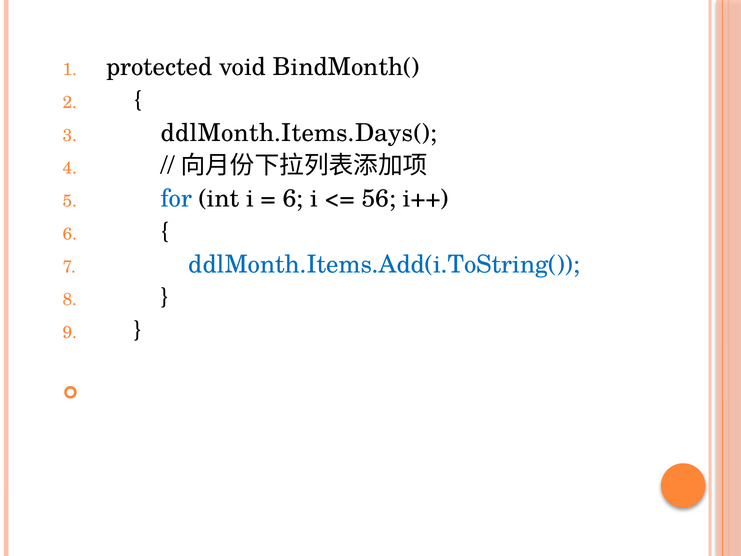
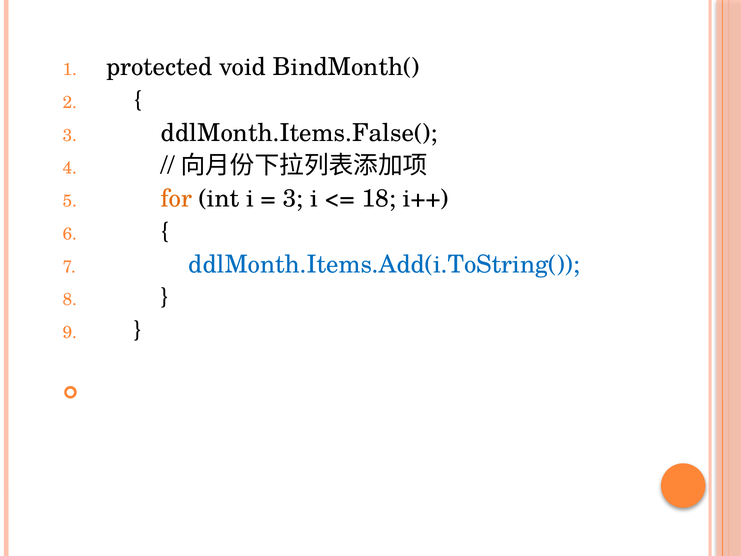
ddlMonth.Items.Days(: ddlMonth.Items.Days( -> ddlMonth.Items.False(
for colour: blue -> orange
6 at (293, 199): 6 -> 3
56: 56 -> 18
